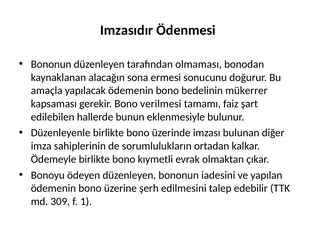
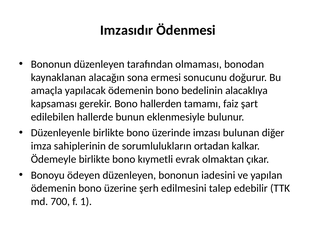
mükerrer: mükerrer -> alacaklıya
verilmesi: verilmesi -> hallerden
309: 309 -> 700
